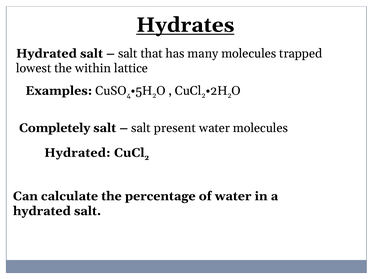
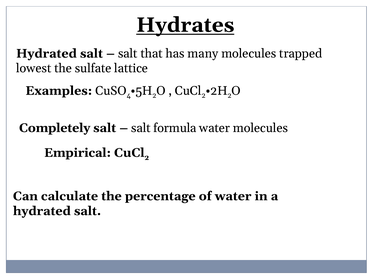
within: within -> sulfate
present: present -> formula
Hydrated at (77, 153): Hydrated -> Empirical
